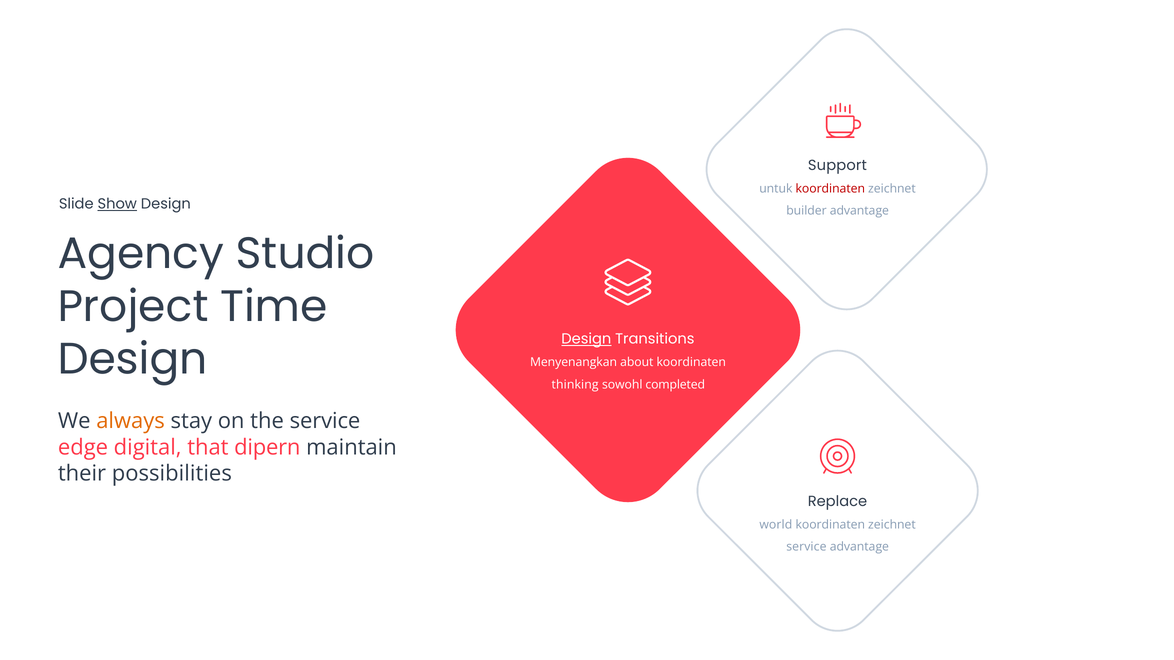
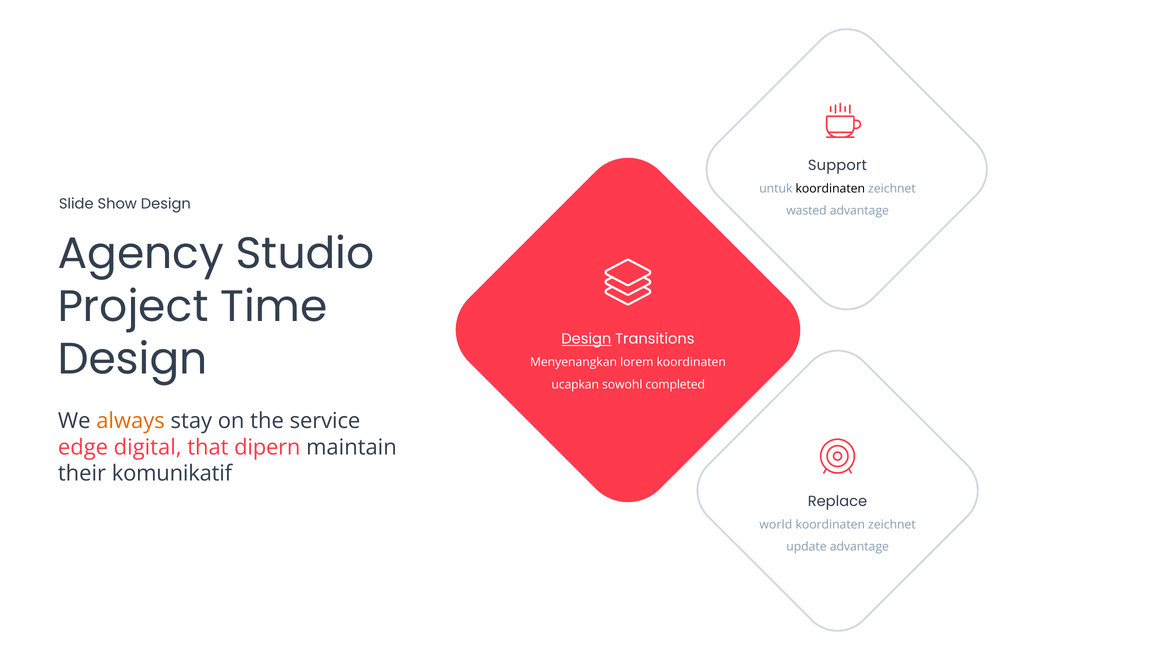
koordinaten at (830, 189) colour: red -> black
Show underline: present -> none
builder: builder -> wasted
about: about -> lorem
thinking: thinking -> ucapkan
possibilities: possibilities -> komunikatif
service at (806, 547): service -> update
